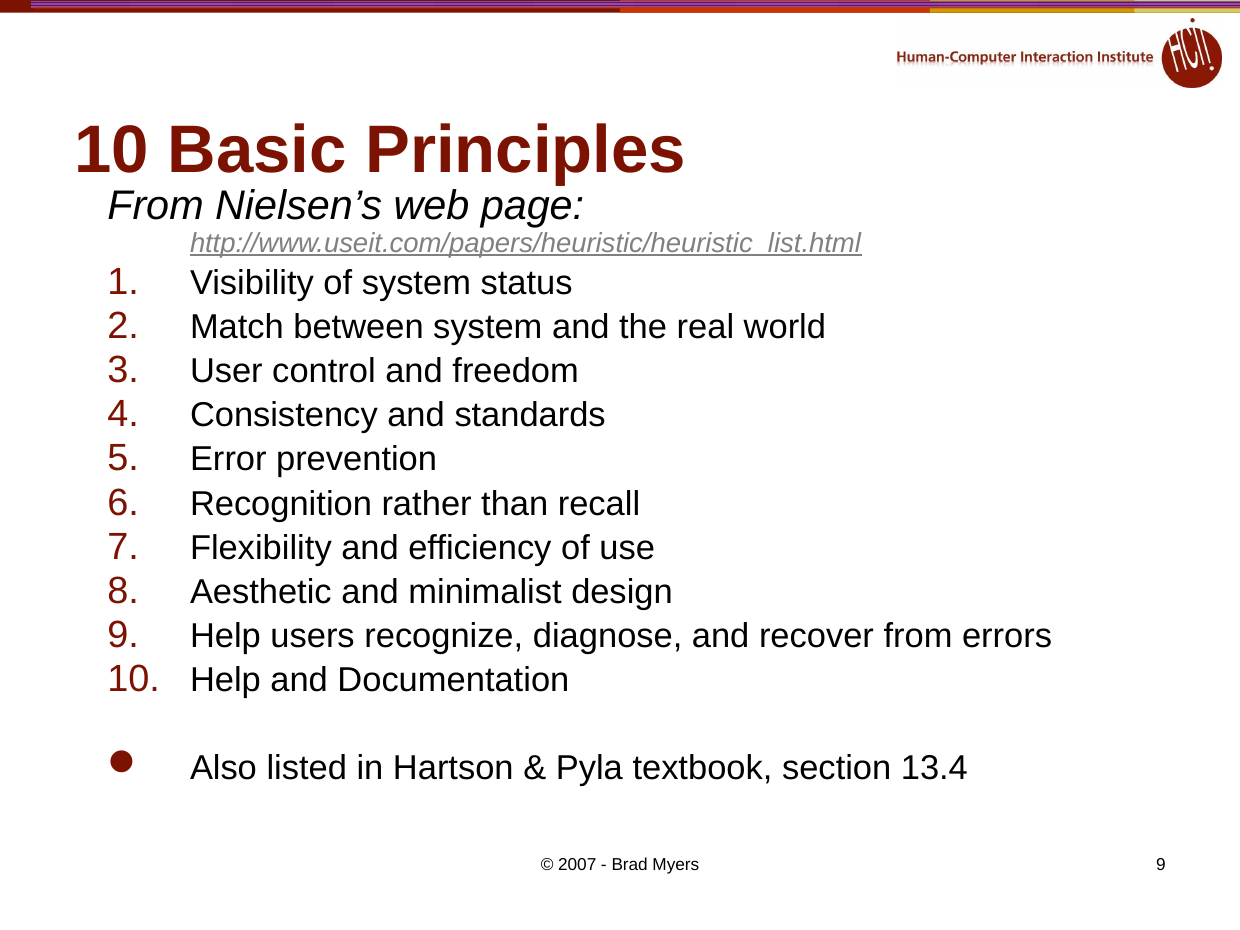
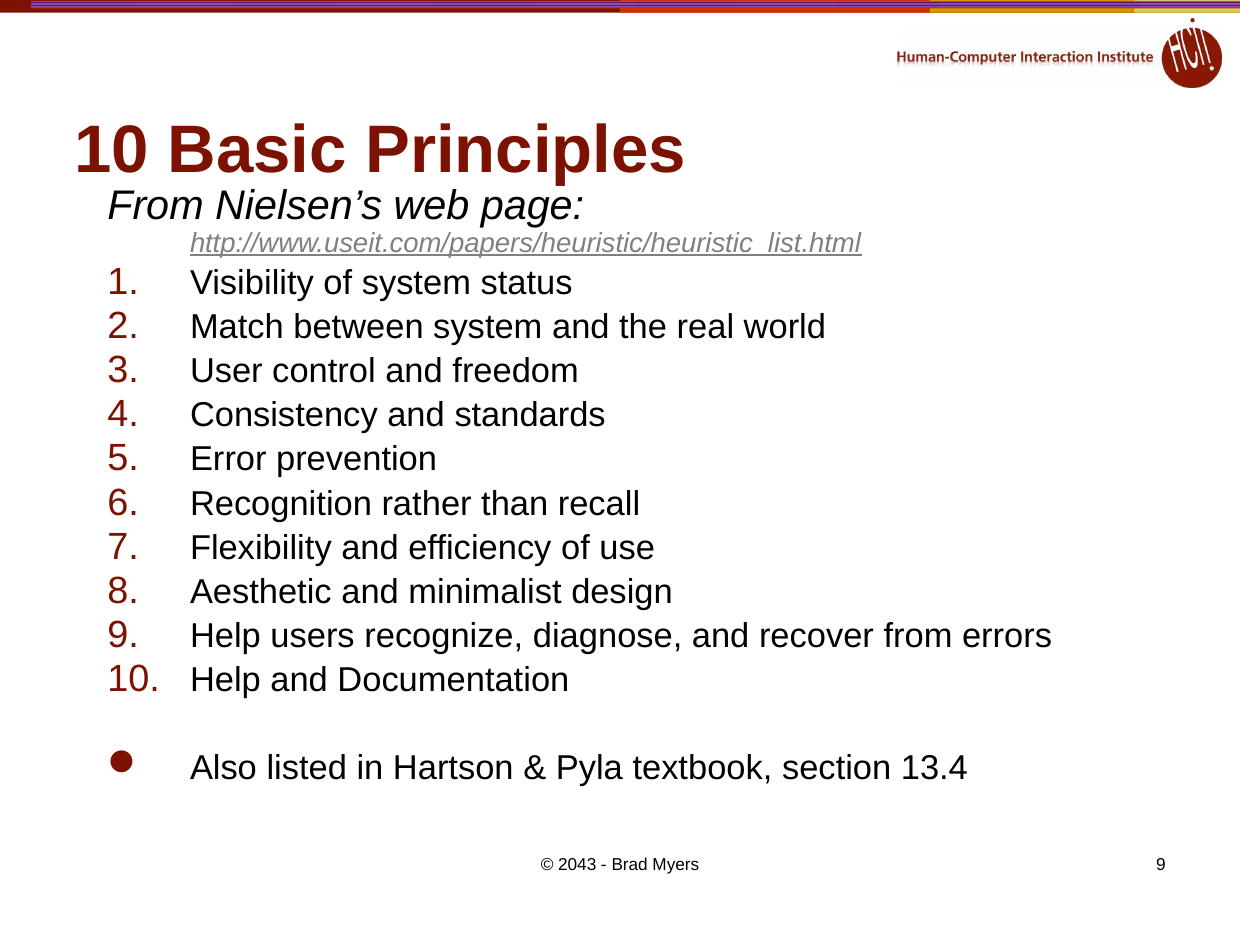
2007: 2007 -> 2043
